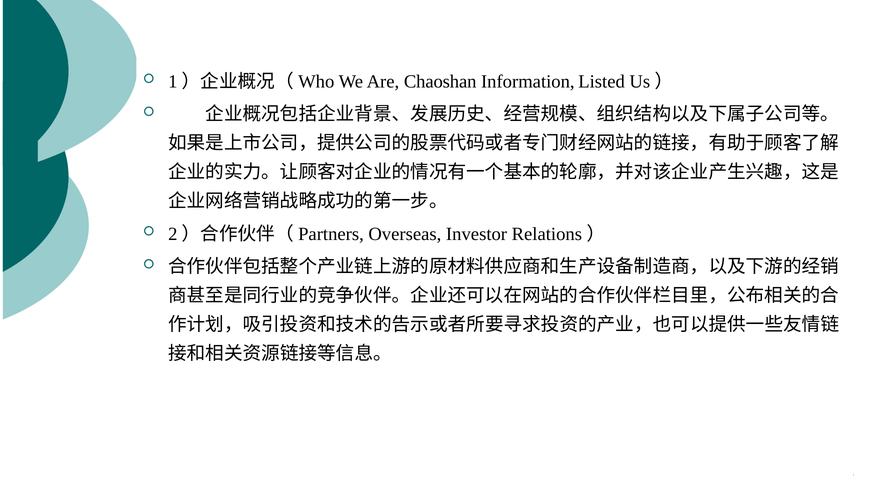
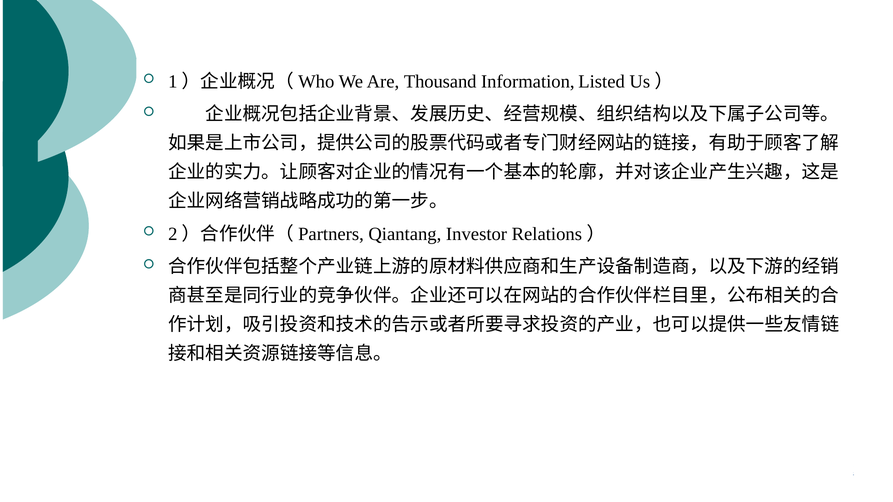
Chaoshan: Chaoshan -> Thousand
Overseas: Overseas -> Qiantang
